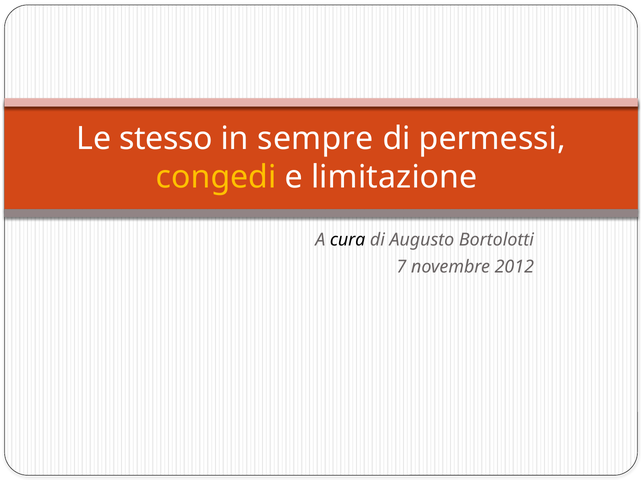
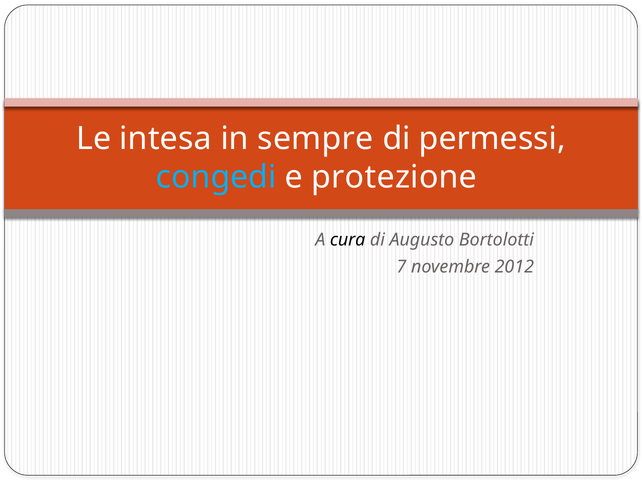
stesso: stesso -> intesa
congedi colour: yellow -> light blue
limitazione: limitazione -> protezione
